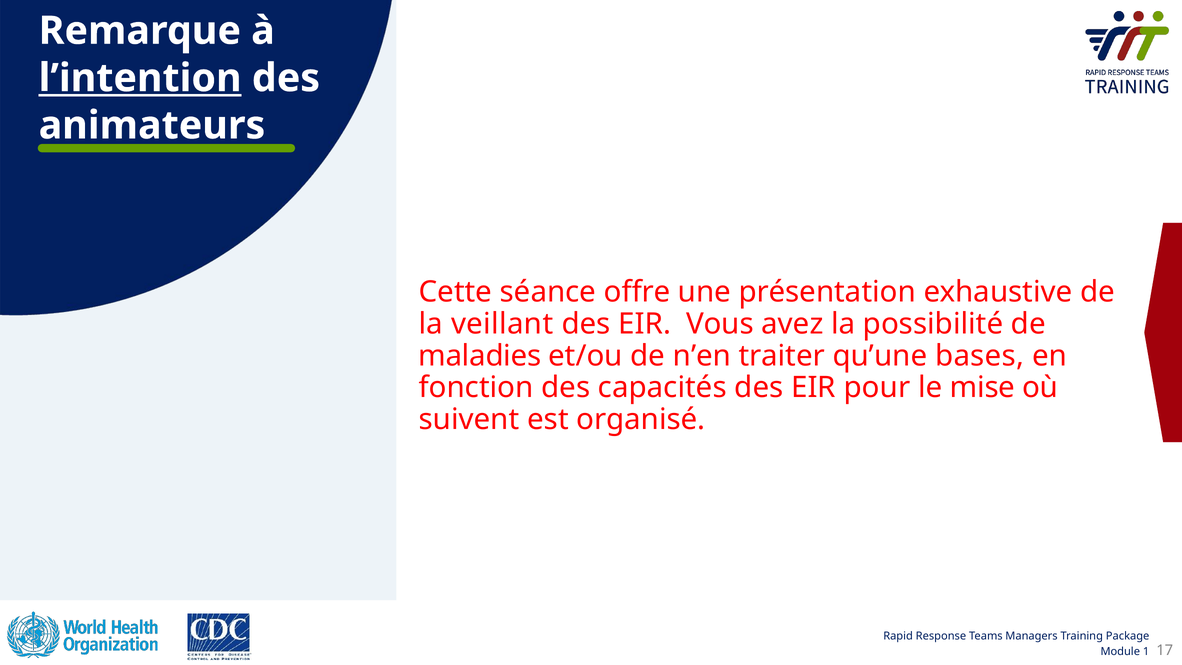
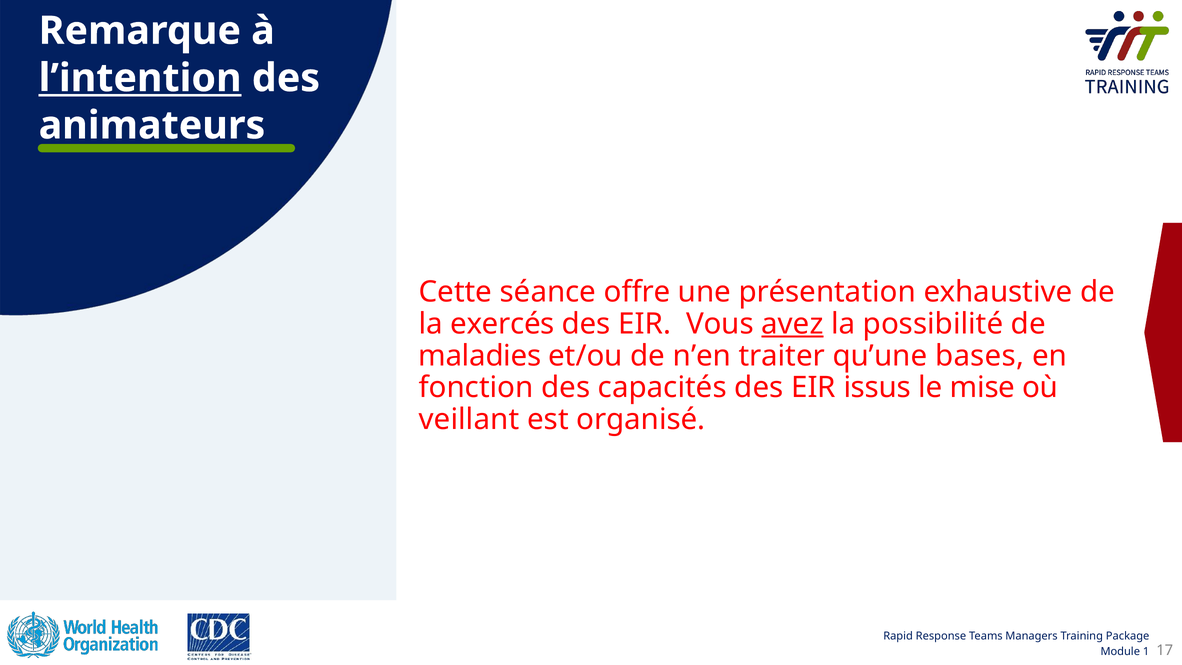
veillant: veillant -> exercés
avez underline: none -> present
pour: pour -> issus
suivent: suivent -> veillant
